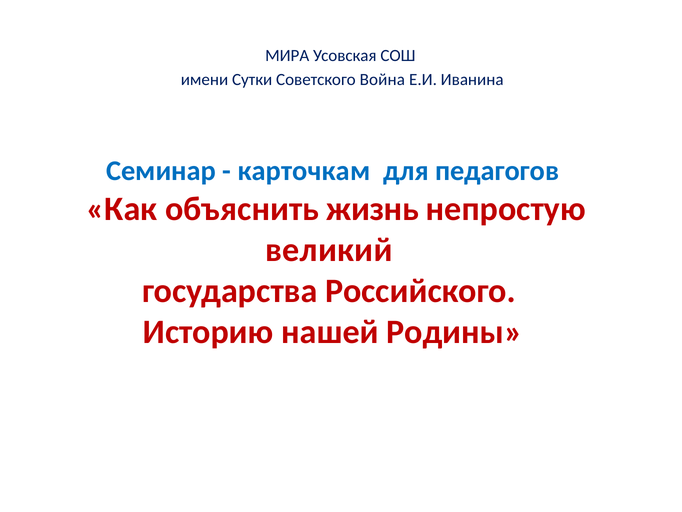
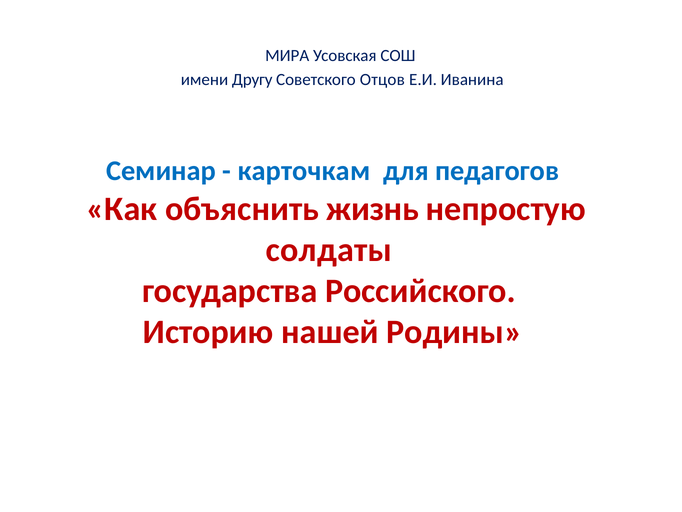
Сутки: Сутки -> Другу
Война: Война -> Отцов
великий: великий -> солдаты
